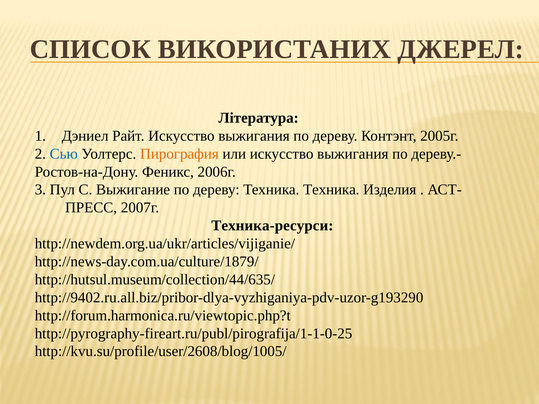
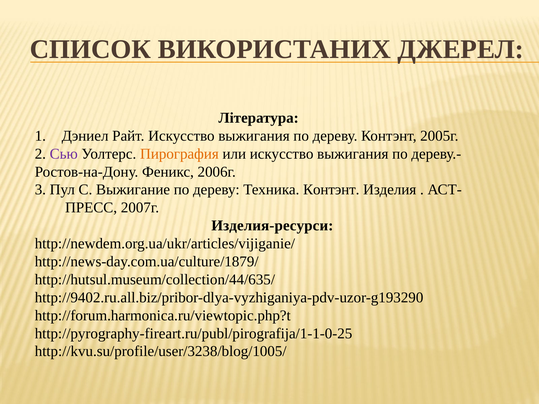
Сью colour: blue -> purple
Техника Техника: Техника -> Контэнт
Техника-ресурси: Техника-ресурси -> Изделия-ресурси
http://kvu.su/profile/user/2608/blog/1005/: http://kvu.su/profile/user/2608/blog/1005/ -> http://kvu.su/profile/user/3238/blog/1005/
